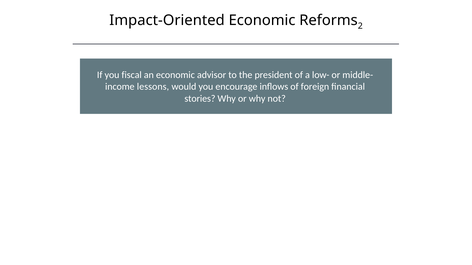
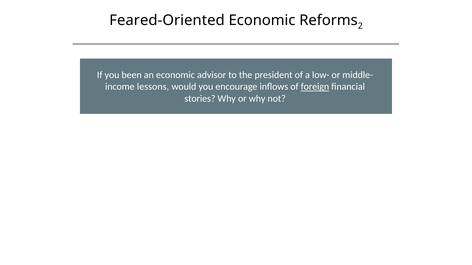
Impact-Oriented: Impact-Oriented -> Feared-Oriented
fiscal: fiscal -> been
foreign underline: none -> present
